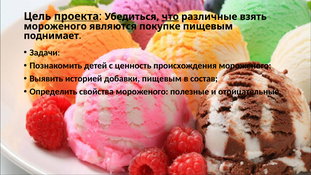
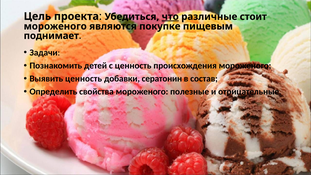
проекта underline: present -> none
взять: взять -> стоит
Выявить историей: историей -> ценность
добавки пищевым: пищевым -> сератонин
